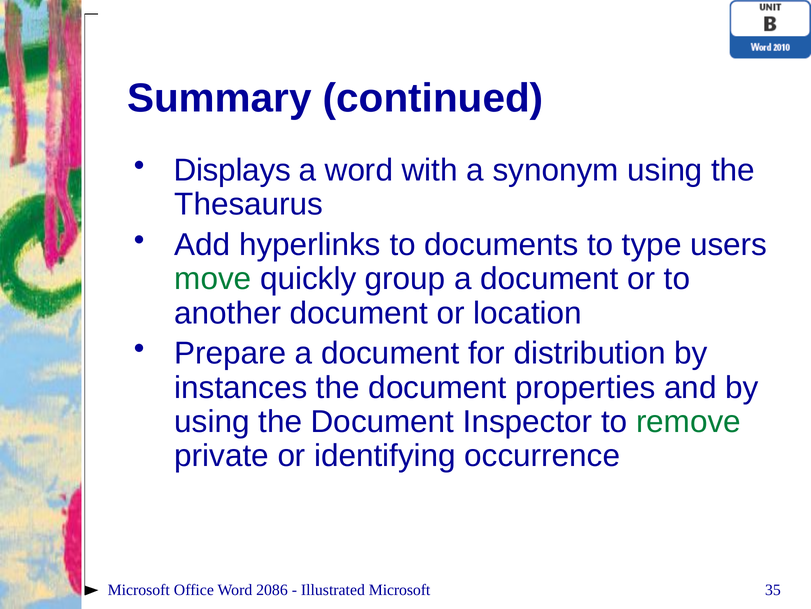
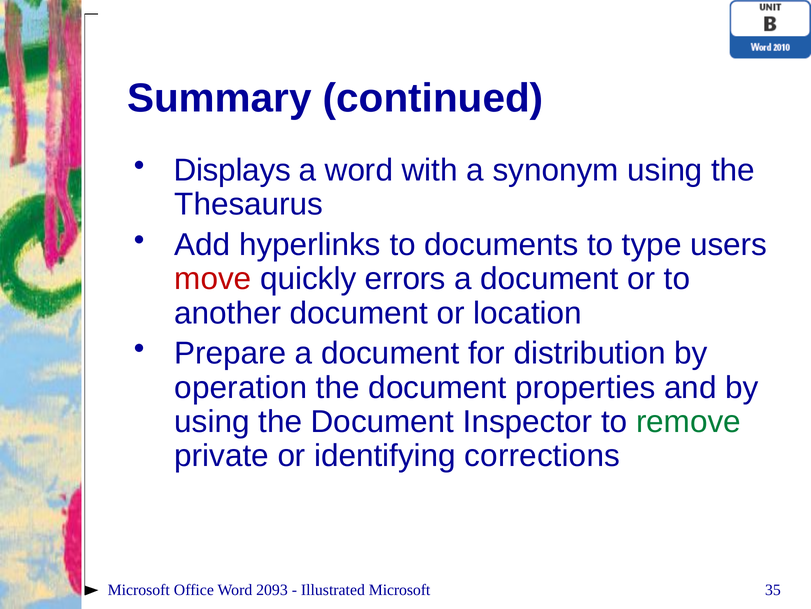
move colour: green -> red
group: group -> errors
instances: instances -> operation
occurrence: occurrence -> corrections
2086: 2086 -> 2093
